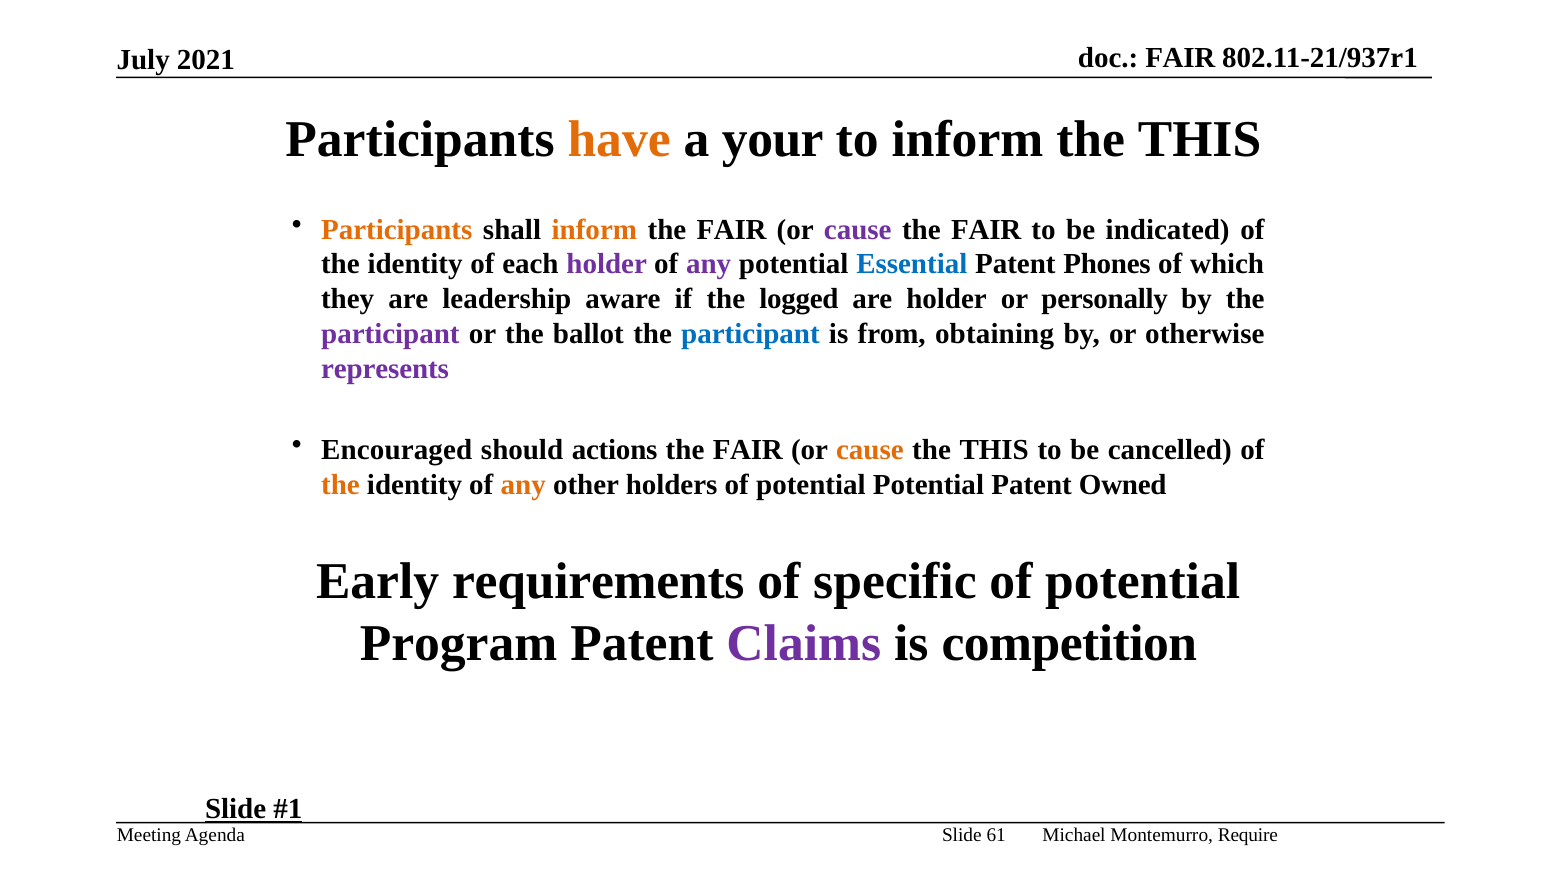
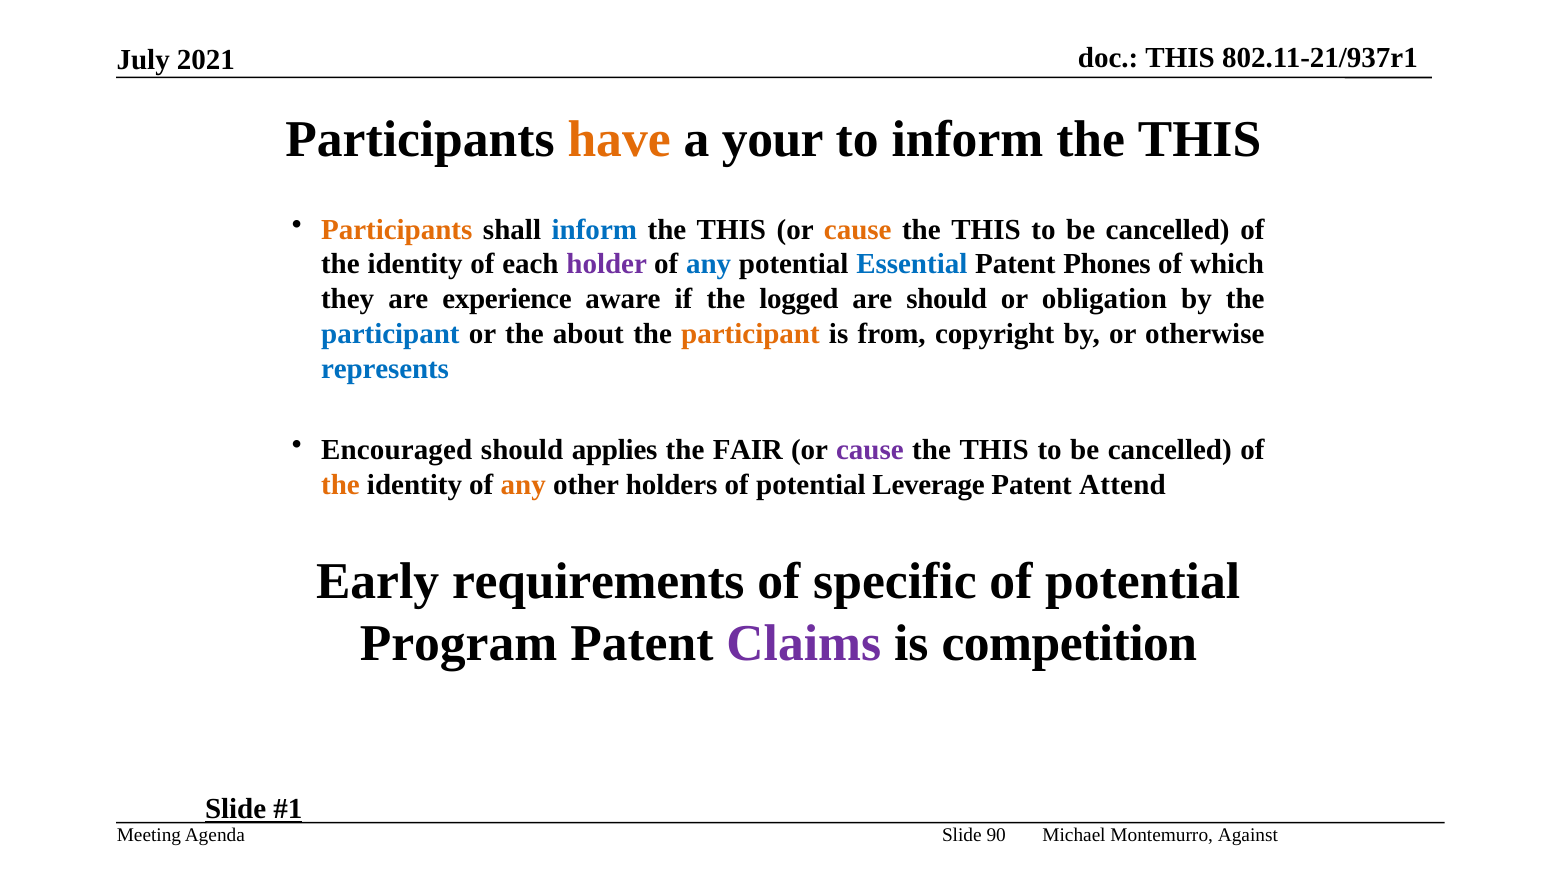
FAIR at (1180, 58): FAIR -> THIS
inform at (594, 229) colour: orange -> blue
FAIR at (732, 229): FAIR -> THIS
cause at (858, 229) colour: purple -> orange
FAIR at (986, 229): FAIR -> THIS
indicated at (1168, 229): indicated -> cancelled
any at (709, 264) colour: purple -> blue
leadership: leadership -> experience
are holder: holder -> should
personally: personally -> obligation
participant at (390, 334) colour: purple -> blue
ballot: ballot -> about
participant at (750, 334) colour: blue -> orange
obtaining: obtaining -> copyright
represents colour: purple -> blue
actions: actions -> applies
cause at (870, 450) colour: orange -> purple
potential Potential: Potential -> Leverage
Owned: Owned -> Attend
61: 61 -> 90
Require: Require -> Against
